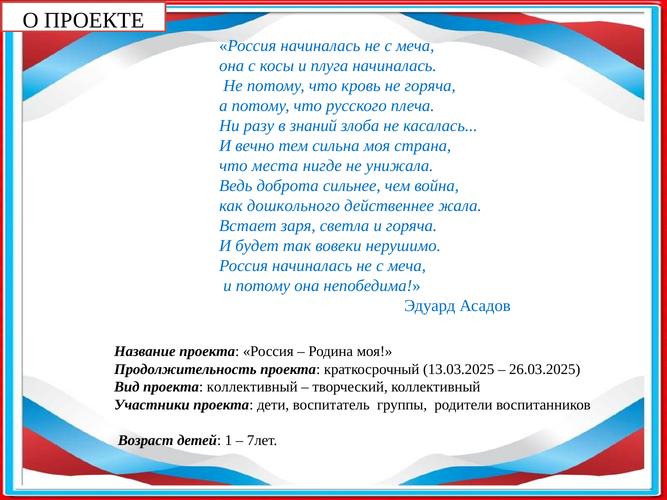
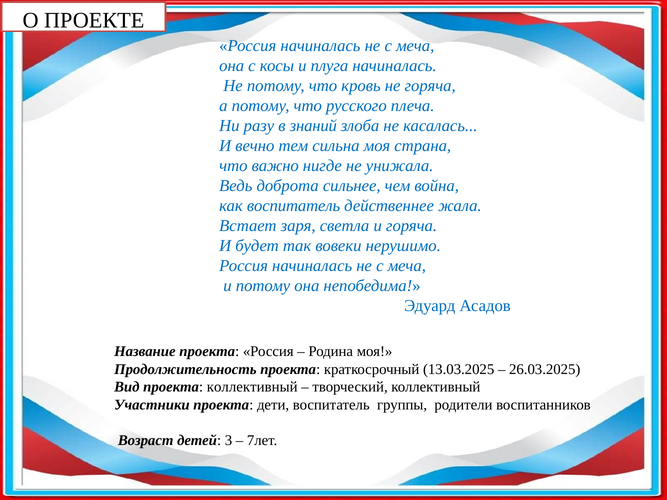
места: места -> важно
как дошкольного: дошкольного -> воспитатель
1: 1 -> 3
